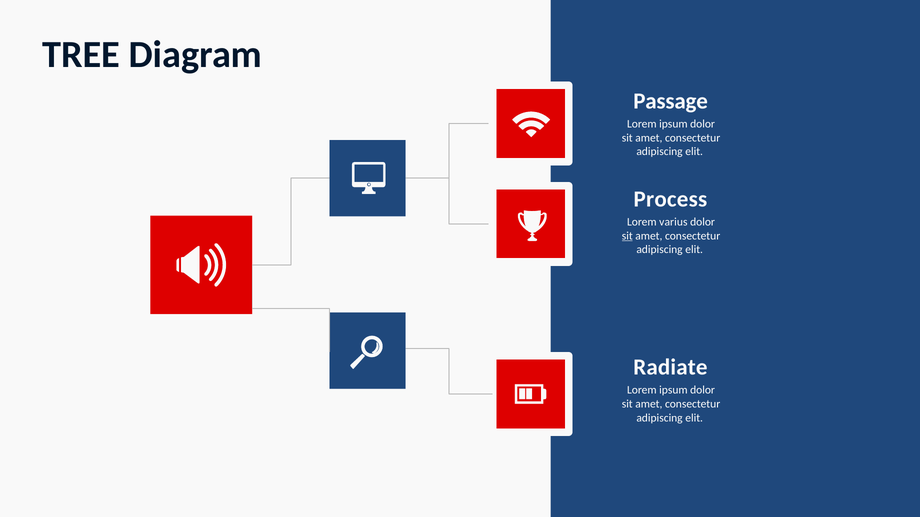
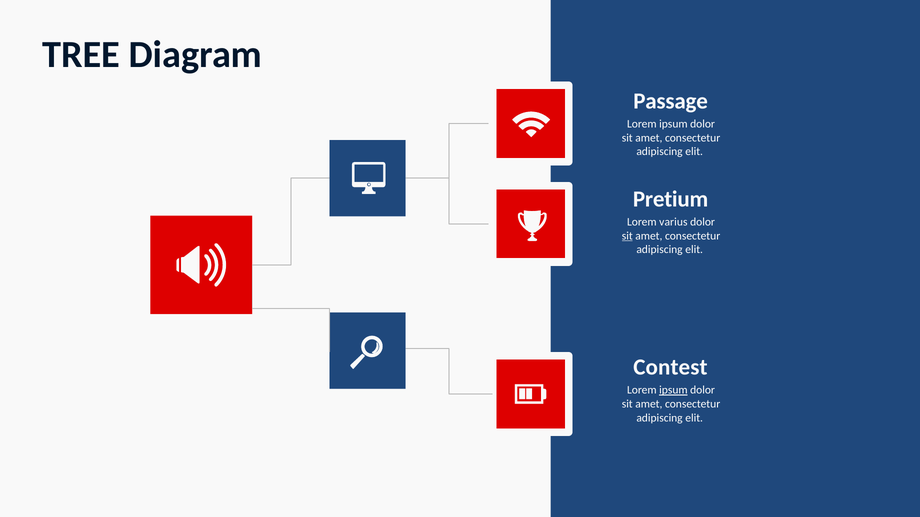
Process: Process -> Pretium
Radiate: Radiate -> Contest
ipsum at (673, 390) underline: none -> present
